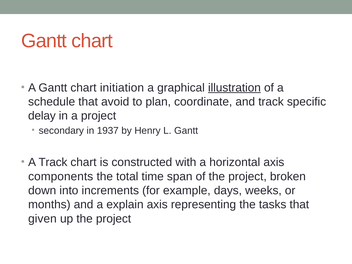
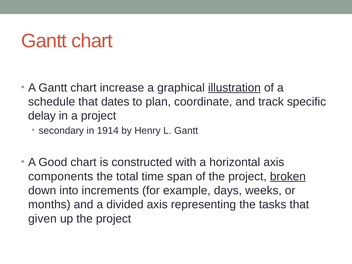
initiation: initiation -> increase
avoid: avoid -> dates
1937: 1937 -> 1914
A Track: Track -> Good
broken underline: none -> present
explain: explain -> divided
